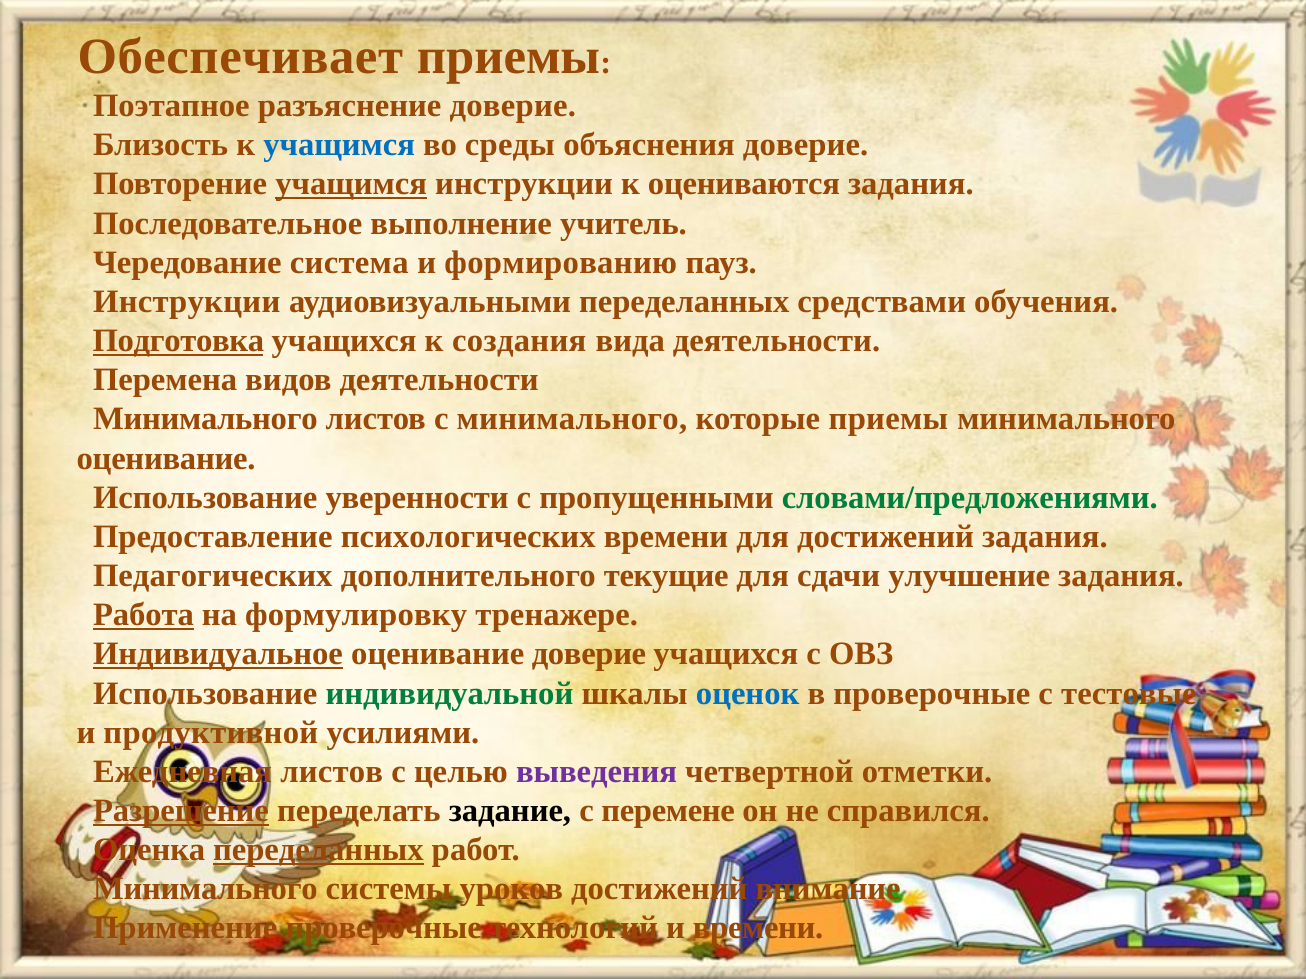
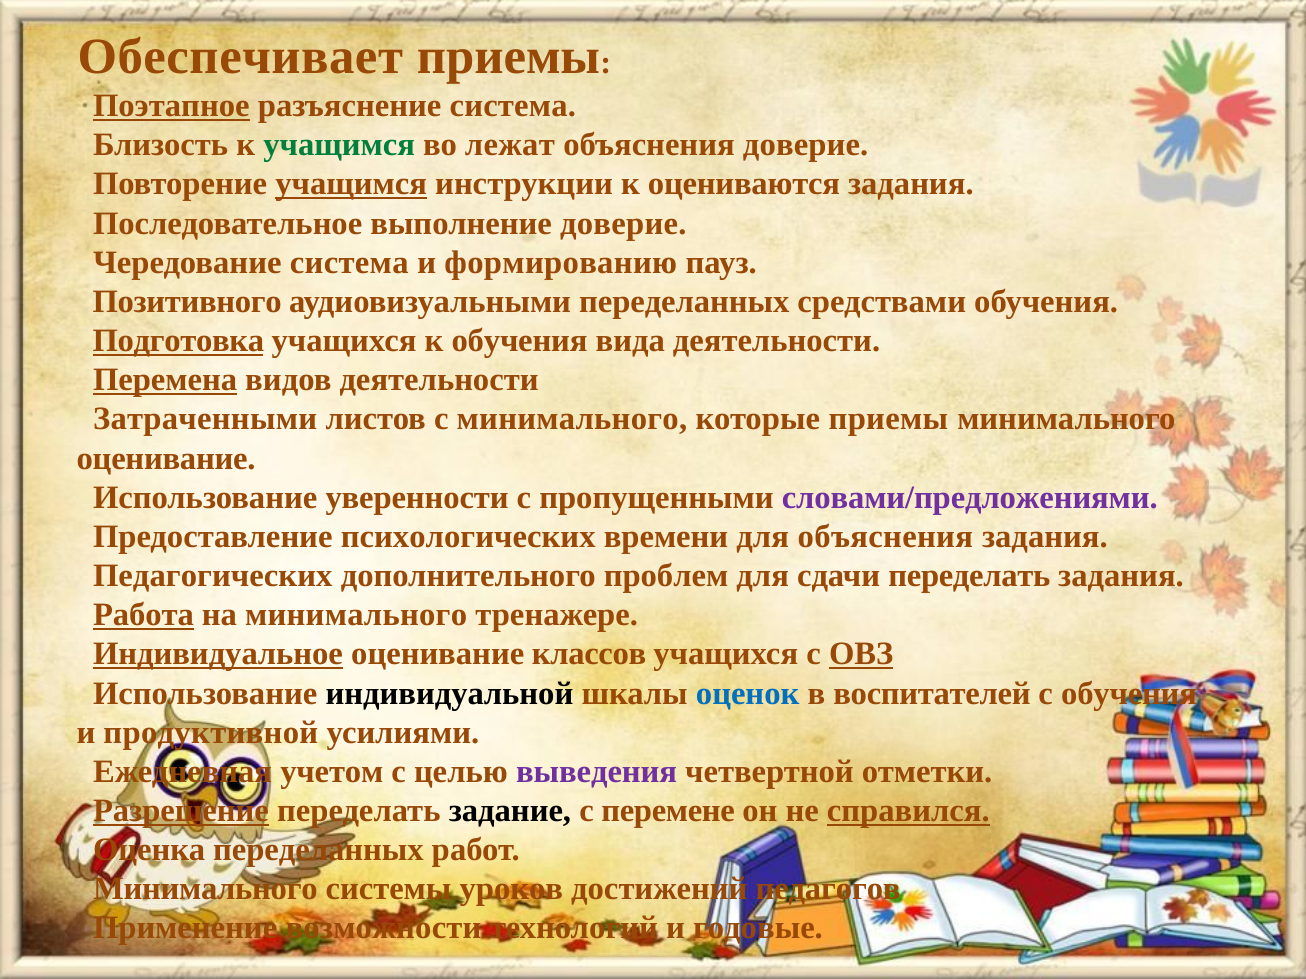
Поэтапное underline: none -> present
разъяснение доверие: доверие -> система
учащимся at (339, 145) colour: blue -> green
среды: среды -> лежат
выполнение учитель: учитель -> доверие
Инструкции at (187, 302): Инструкции -> Позитивного
к создания: создания -> обучения
Перемена underline: none -> present
Минимального at (205, 419): Минимального -> Затраченными
словами/предложениями colour: green -> purple
для достижений: достижений -> объяснения
текущие: текущие -> проблем
сдачи улучшение: улучшение -> переделать
на формулировку: формулировку -> минимального
оценивание доверие: доверие -> классов
ОВЗ underline: none -> present
индивидуальной colour: green -> black
в проверочные: проверочные -> воспитателей
с тестовые: тестовые -> обучения
Ежедневная листов: листов -> учетом
справился underline: none -> present
переделанных at (318, 850) underline: present -> none
внимание: внимание -> педагогов
Применение проверочные: проверочные -> возможности
и времени: времени -> годовые
